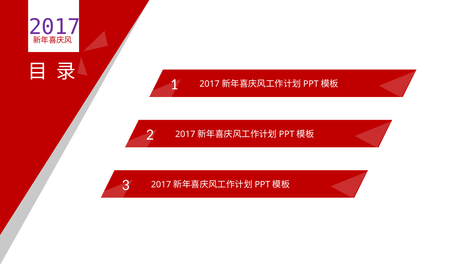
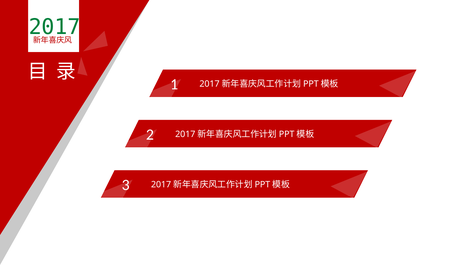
2017 colour: purple -> green
